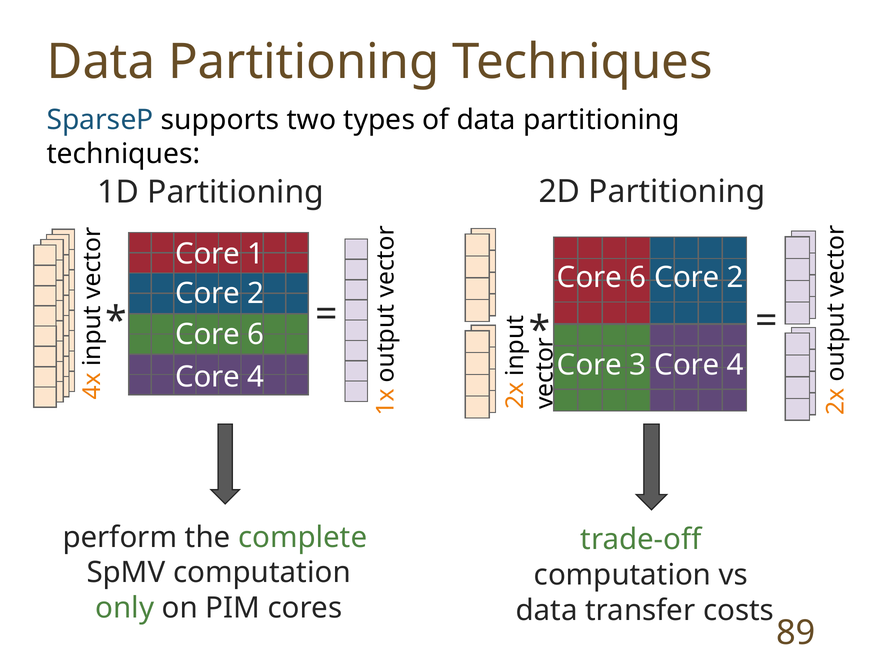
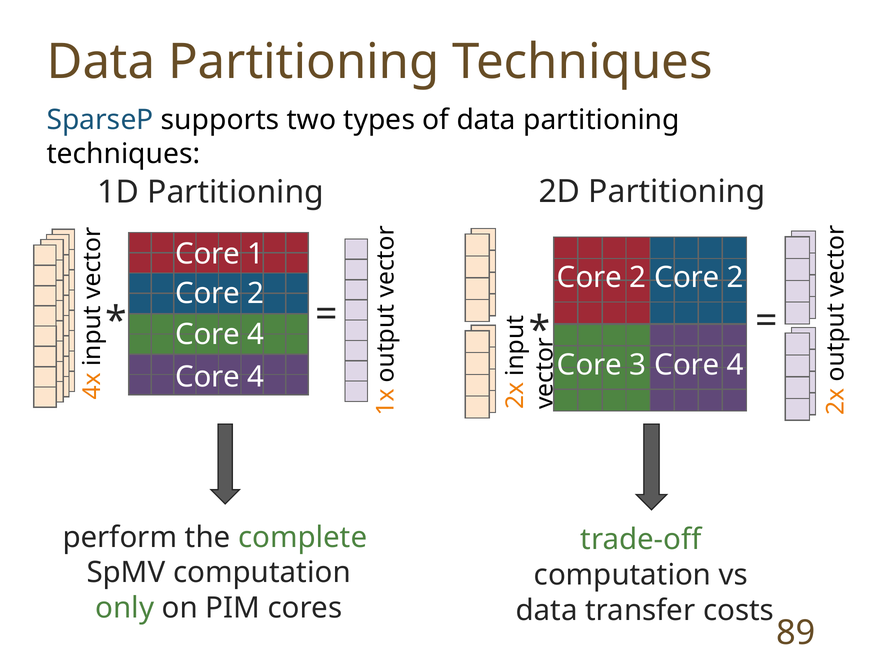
6 at (638, 277): 6 -> 2
6 at (256, 335): 6 -> 4
